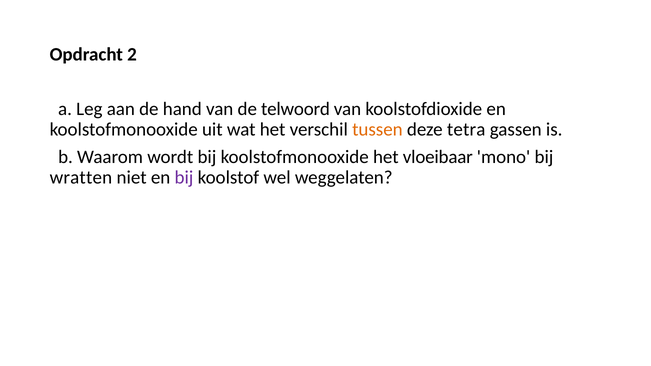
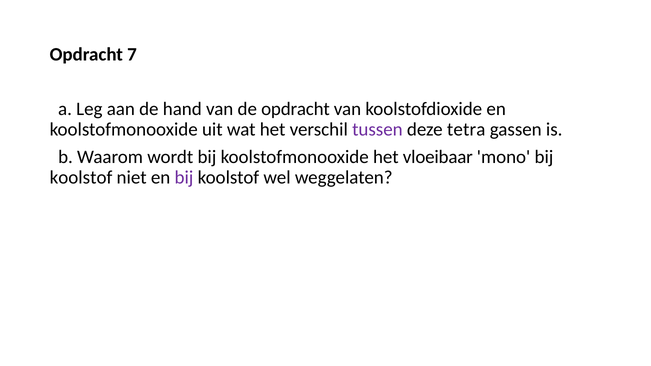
2: 2 -> 7
de telwoord: telwoord -> opdracht
tussen colour: orange -> purple
wratten at (81, 177): wratten -> koolstof
